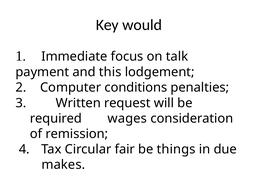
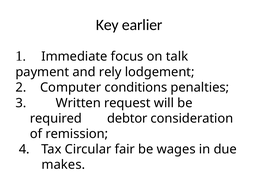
would: would -> earlier
this: this -> rely
wages: wages -> debtor
things: things -> wages
